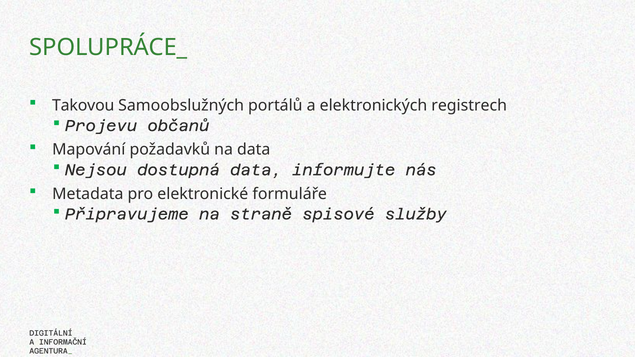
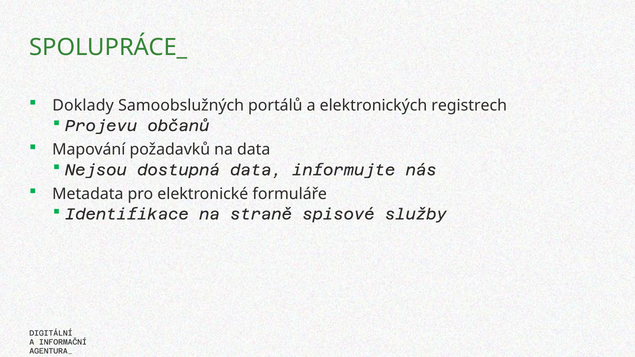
Takovou: Takovou -> Doklady
Připravujeme: Připravujeme -> Identifikace
